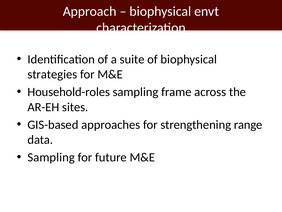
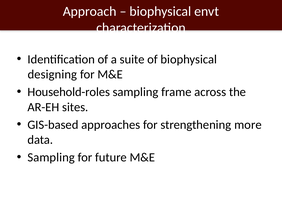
strategies: strategies -> designing
range: range -> more
